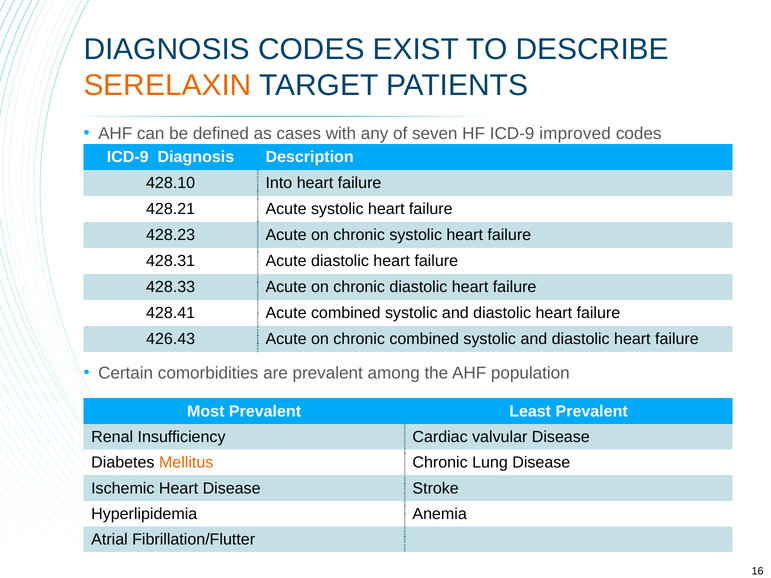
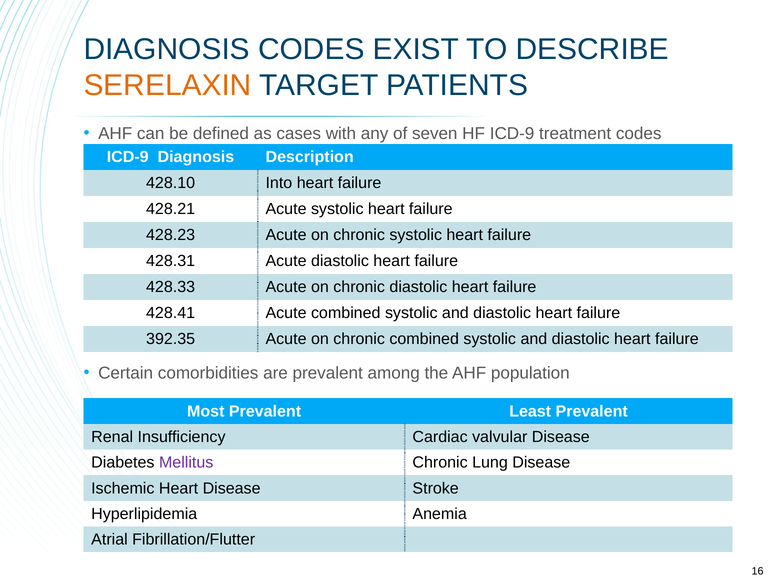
improved: improved -> treatment
426.43: 426.43 -> 392.35
Mellitus colour: orange -> purple
